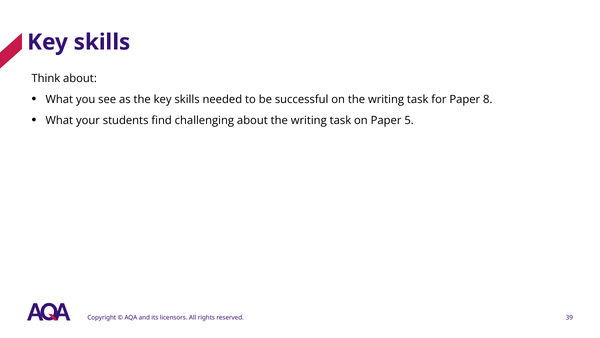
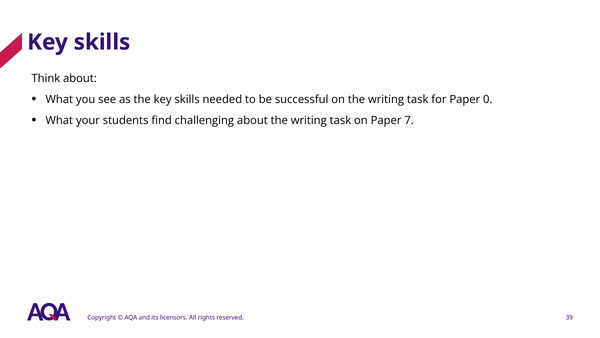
8: 8 -> 0
5: 5 -> 7
